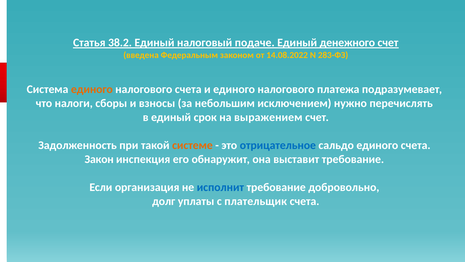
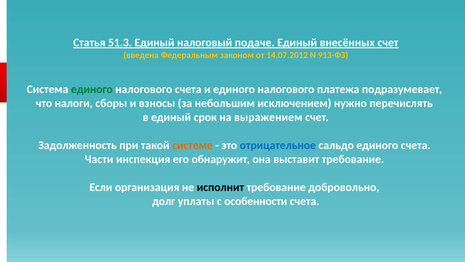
38.2: 38.2 -> 51.3
денежного: денежного -> внесённых
14.08.2022: 14.08.2022 -> 14.07.2012
283-ФЗ: 283-ФЗ -> 913-ФЗ
единого at (92, 89) colour: orange -> green
Закон: Закон -> Части
исполнит colour: blue -> black
плательщик: плательщик -> особенности
